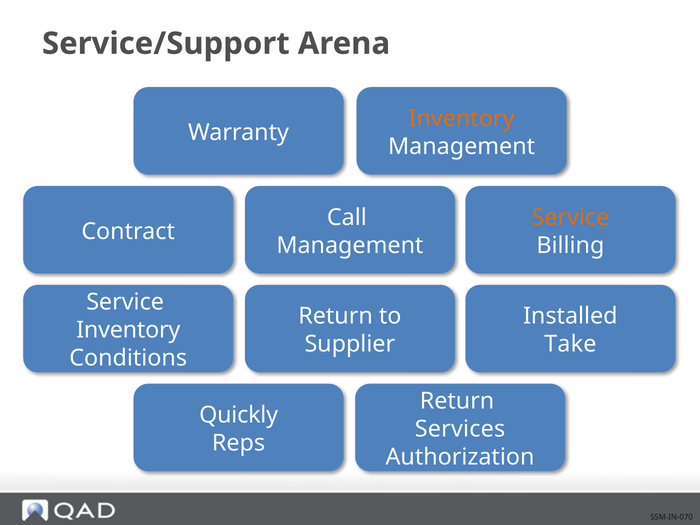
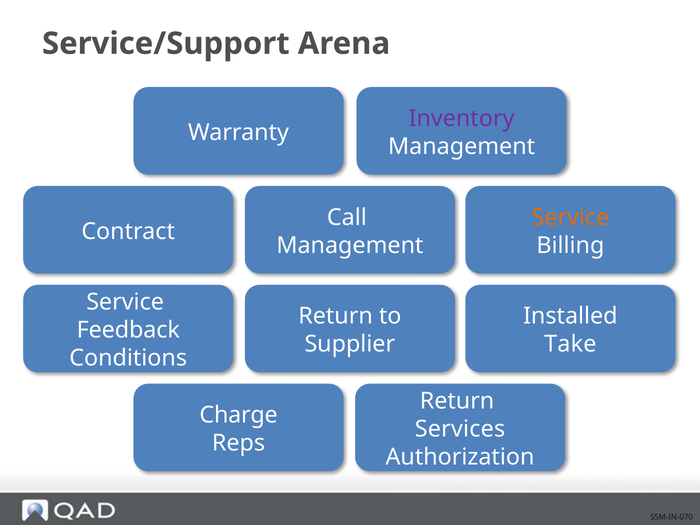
Inventory at (462, 118) colour: orange -> purple
Inventory at (128, 330): Inventory -> Feedback
Quickly: Quickly -> Charge
